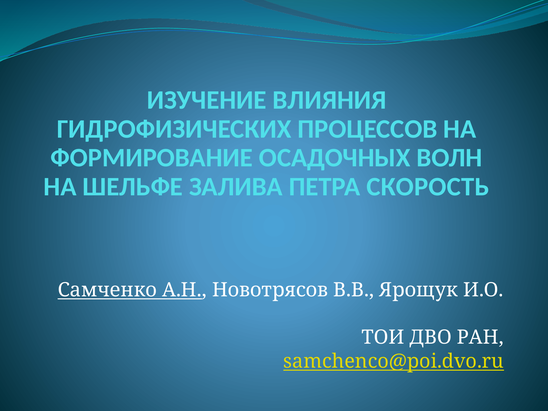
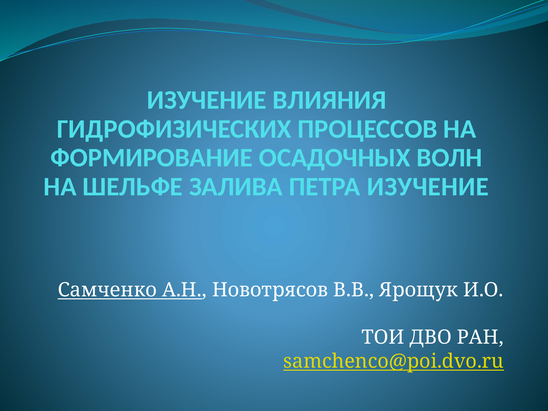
ПЕТРА СКОРОСТЬ: СКОРОСТЬ -> ИЗУЧЕНИЕ
